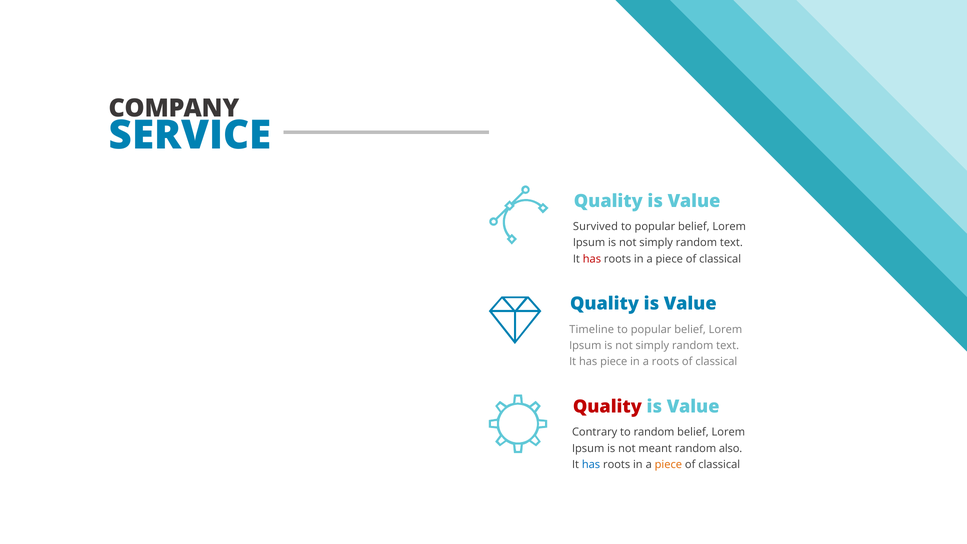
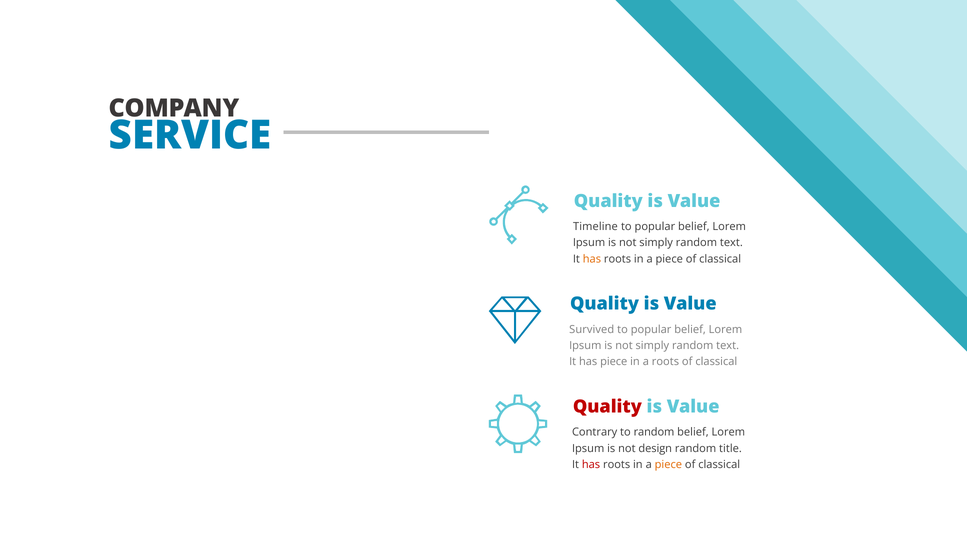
Survived: Survived -> Timeline
has at (592, 259) colour: red -> orange
Timeline: Timeline -> Survived
meant: meant -> design
also: also -> title
has at (591, 464) colour: blue -> red
